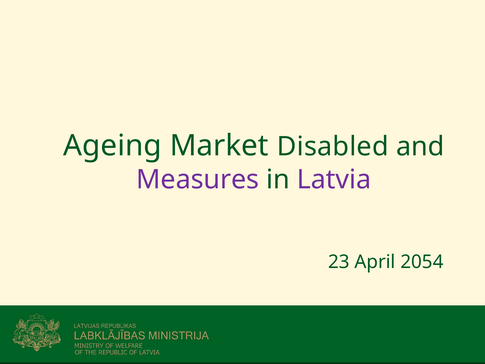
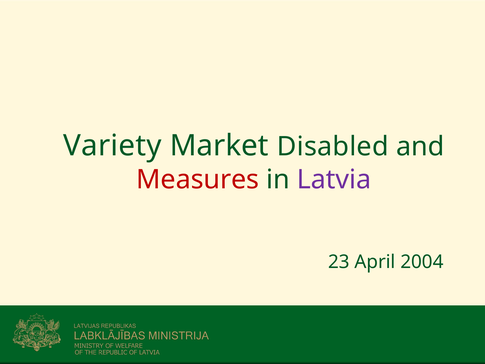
Ageing: Ageing -> Variety
Measures colour: purple -> red
2054: 2054 -> 2004
